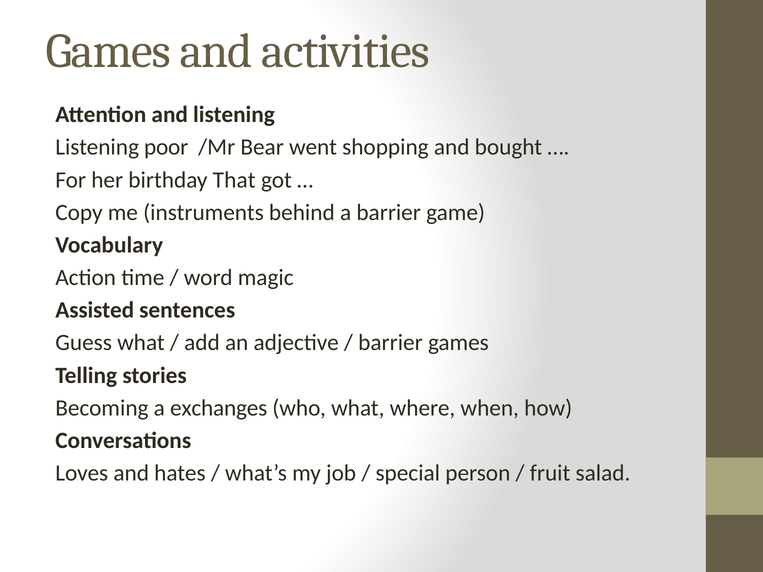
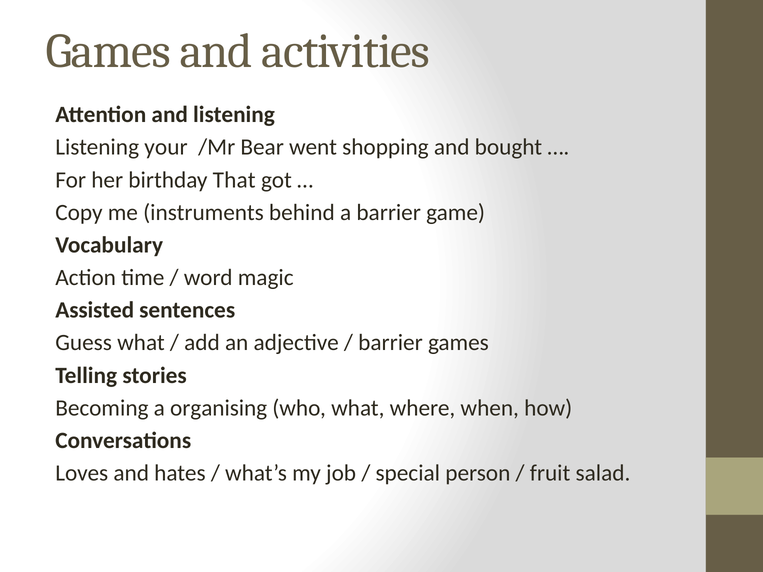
poor: poor -> your
exchanges: exchanges -> organising
